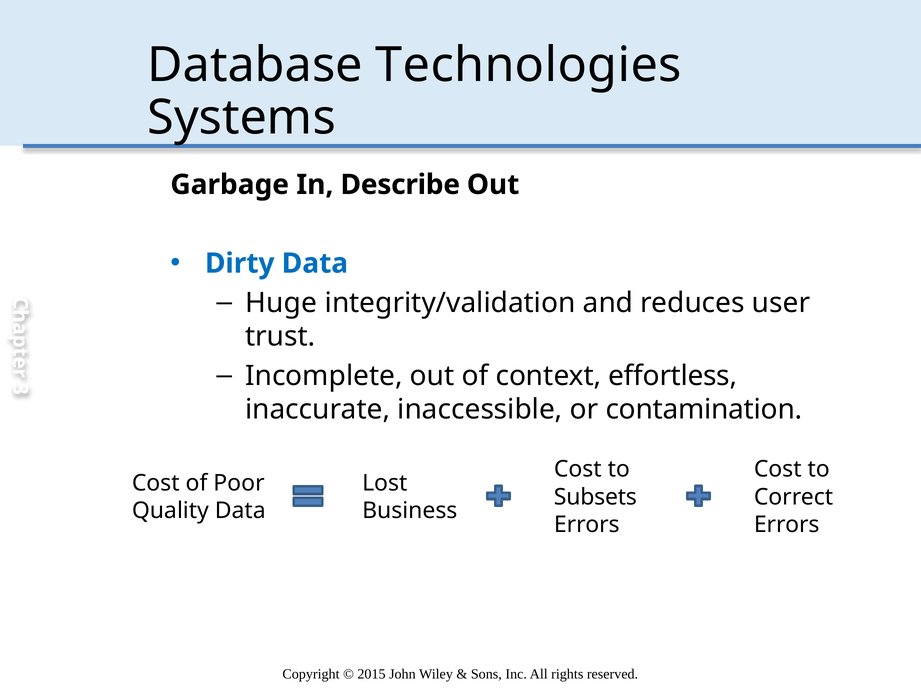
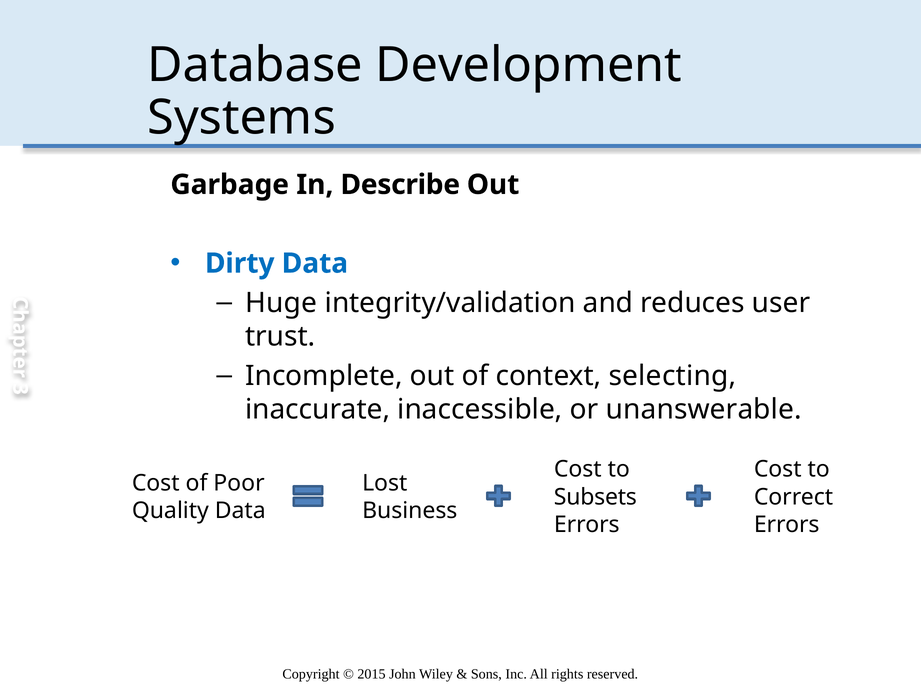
Technologies: Technologies -> Development
effortless: effortless -> selecting
contamination: contamination -> unanswerable
